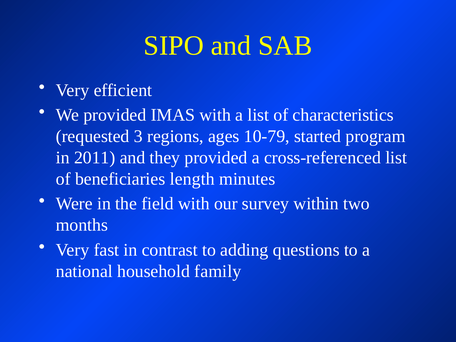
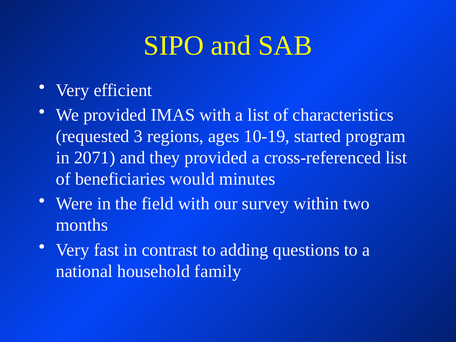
10-79: 10-79 -> 10-19
2011: 2011 -> 2071
length: length -> would
